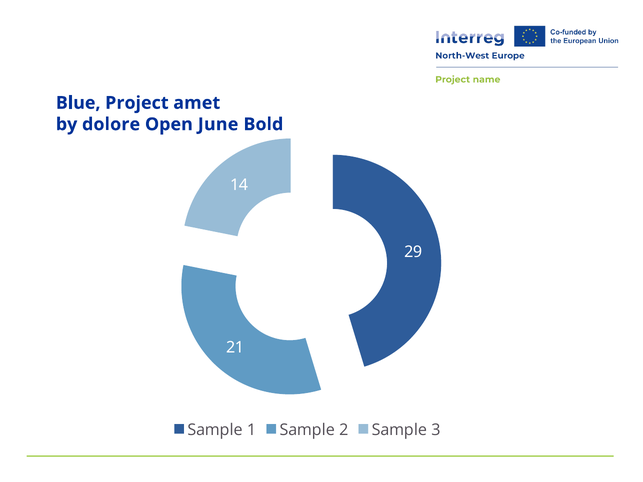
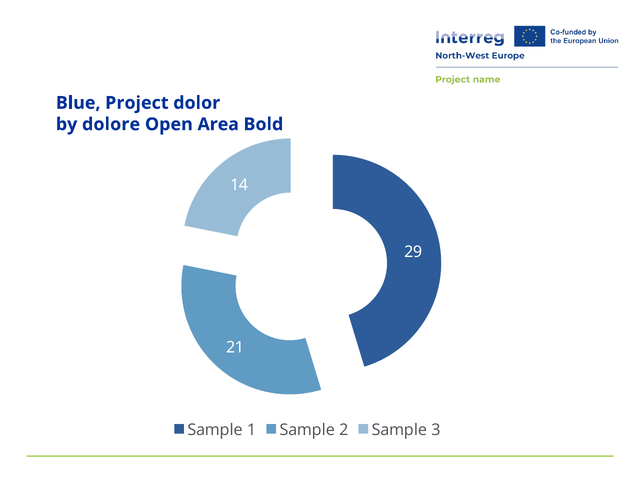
amet: amet -> dolor
June: June -> Area
